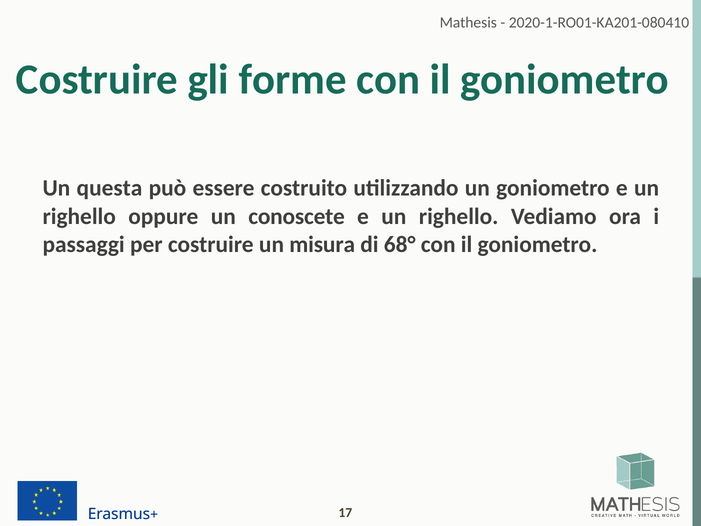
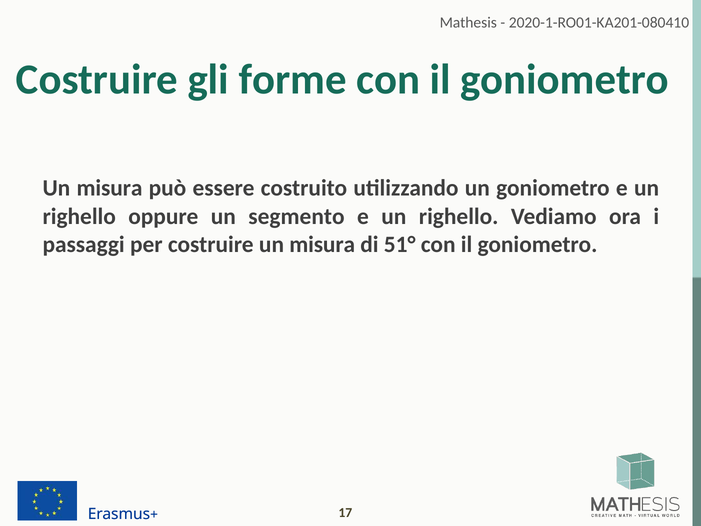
questa at (109, 188): questa -> misura
conoscete: conoscete -> segmento
68°: 68° -> 51°
